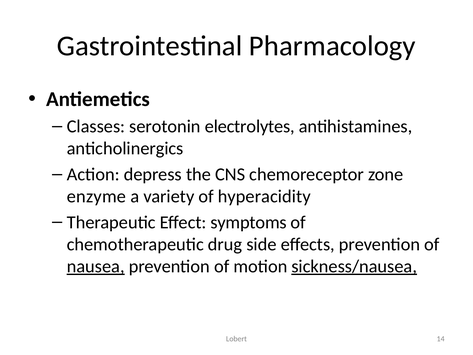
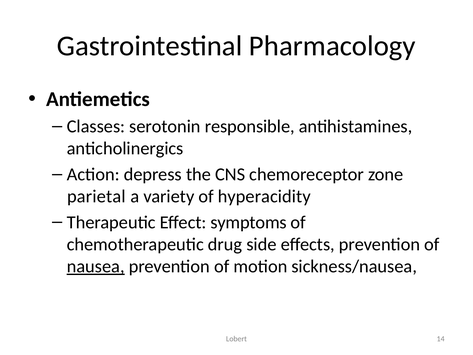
electrolytes: electrolytes -> responsible
enzyme: enzyme -> parietal
sickness/nausea underline: present -> none
